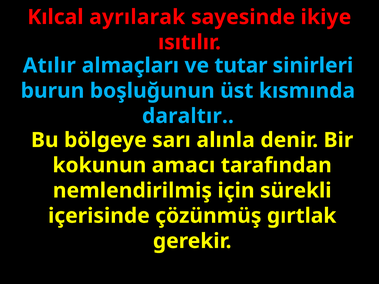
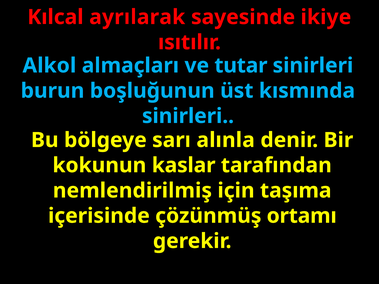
Atılır: Atılır -> Alkol
daraltır at (188, 116): daraltır -> sinirleri
amacı: amacı -> kaslar
sürekli: sürekli -> taşıma
gırtlak: gırtlak -> ortamı
